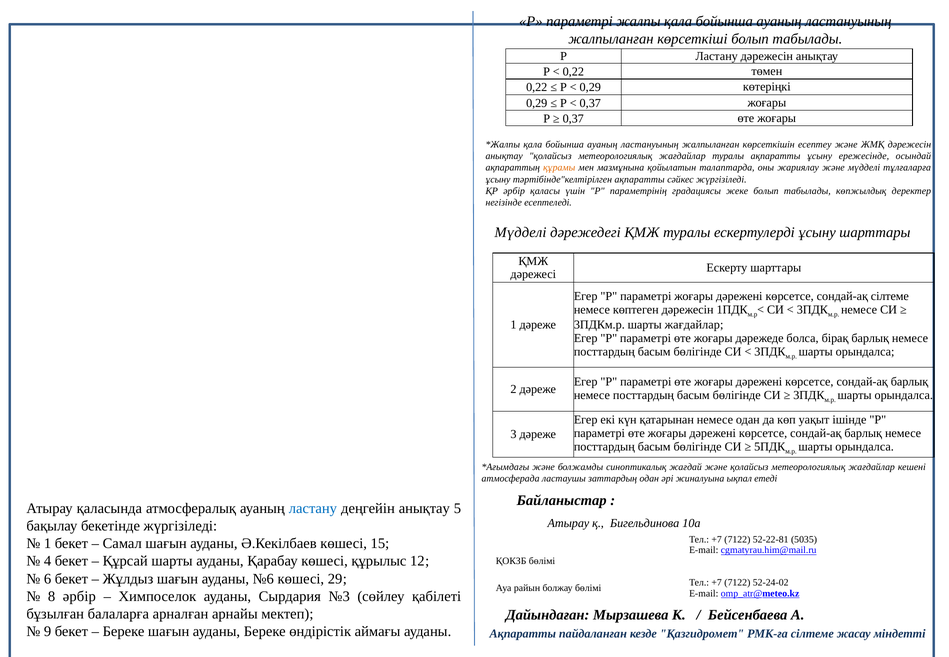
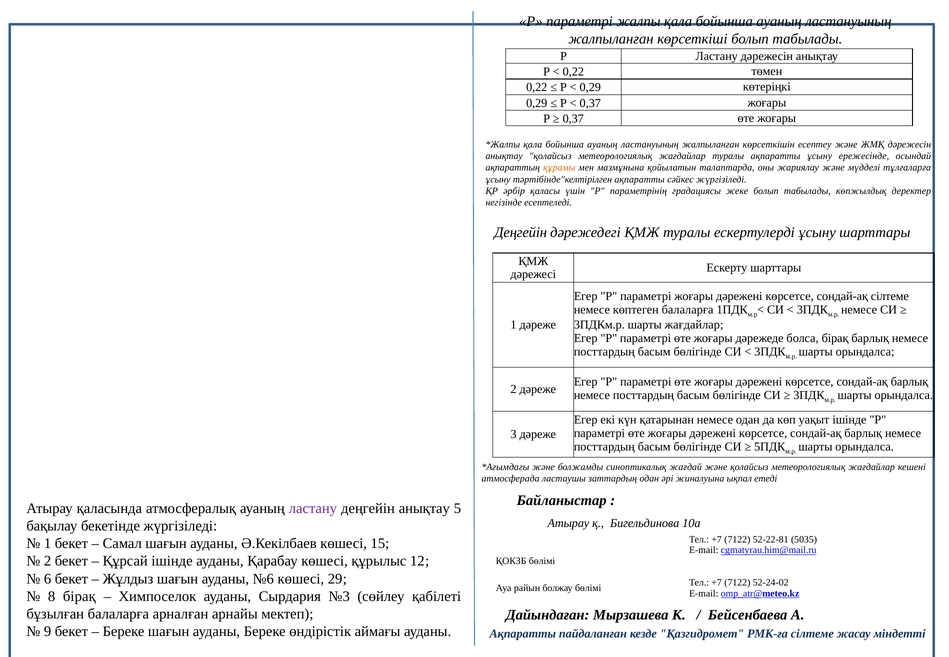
Мүдделі at (521, 233): Мүдделі -> Деңгейін
көптеген дәрежесін: дәрежесін -> балаларға
ластану at (313, 509) colour: blue -> purple
4 at (48, 561): 4 -> 2
Құрсай шарты: шарты -> ішінде
8 әрбір: әрбір -> бірақ
